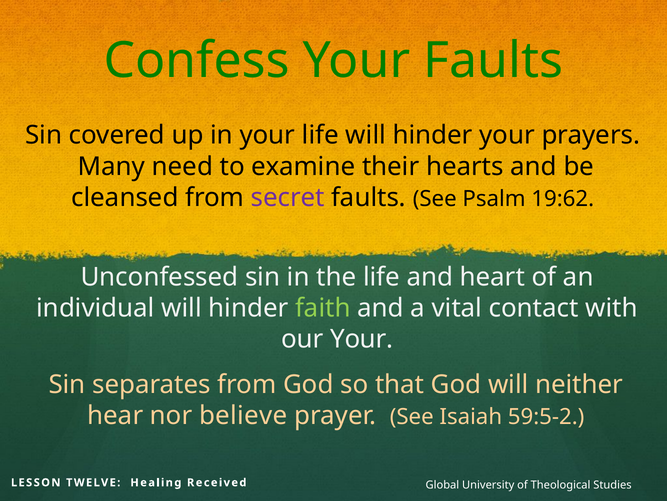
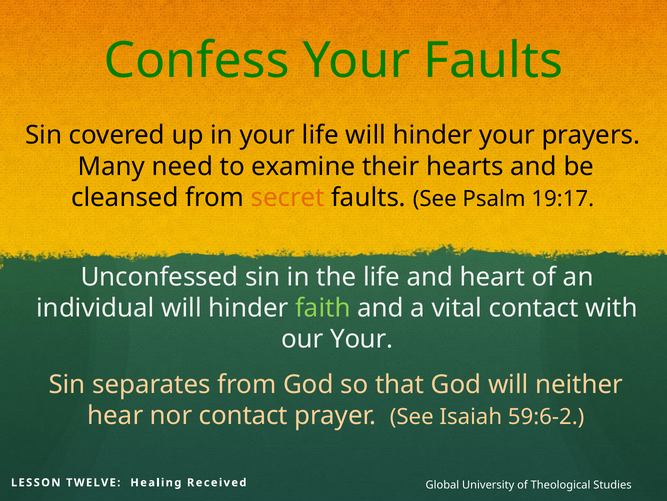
secret colour: purple -> orange
19:62: 19:62 -> 19:17
nor believe: believe -> contact
59:5-2: 59:5-2 -> 59:6-2
